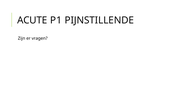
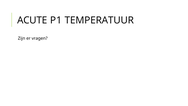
PIJNSTILLENDE: PIJNSTILLENDE -> TEMPERATUUR
